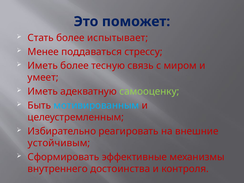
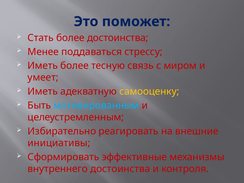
более испытывает: испытывает -> достоинства
самооценку colour: light green -> yellow
устойчивым: устойчивым -> инициативы
